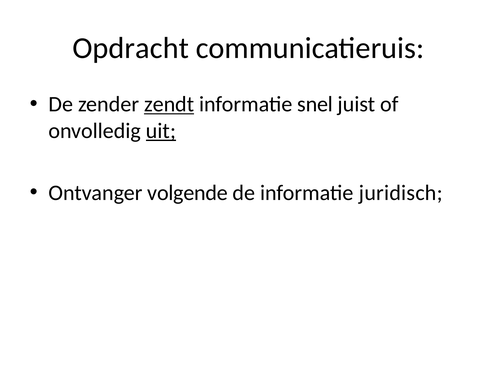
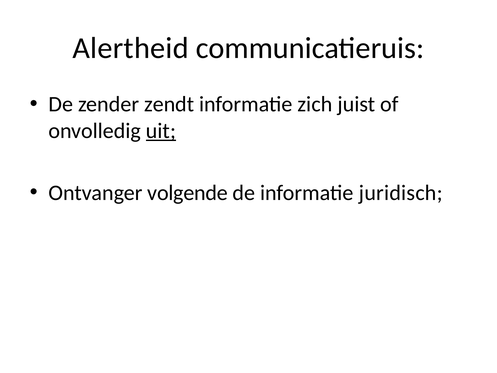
Opdracht: Opdracht -> Alertheid
zendt underline: present -> none
snel: snel -> zich
